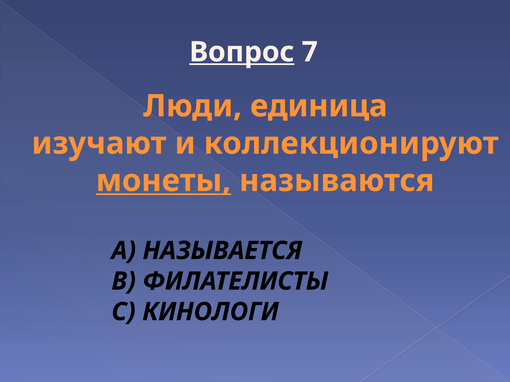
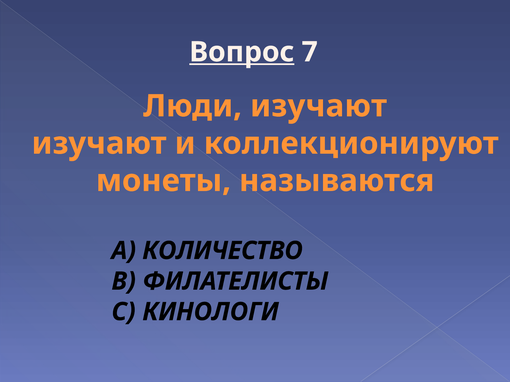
Люди единица: единица -> изучают
монеты underline: present -> none
НАЗЫВАЕТСЯ: НАЗЫВАЕТСЯ -> КОЛИЧЕСТВО
